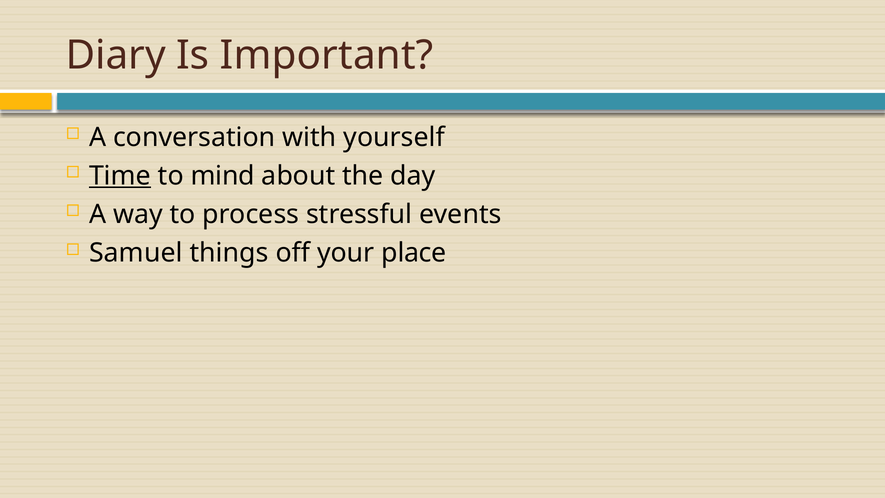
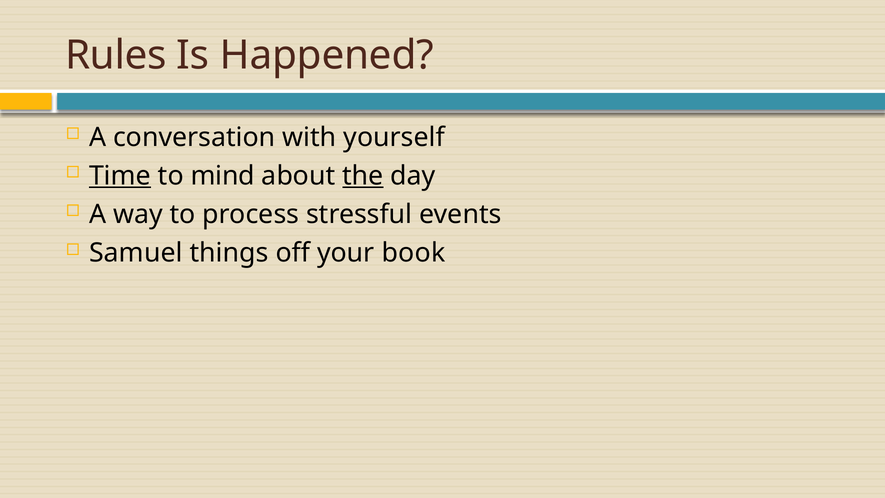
Diary: Diary -> Rules
Important: Important -> Happened
the underline: none -> present
place: place -> book
